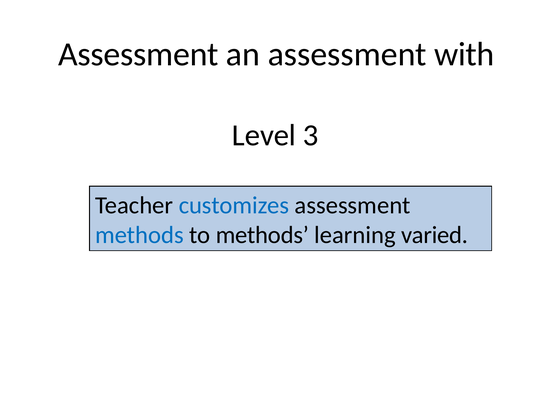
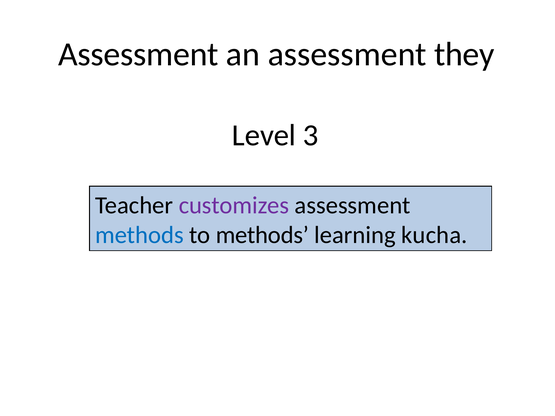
with: with -> they
customizes colour: blue -> purple
varied: varied -> kucha
